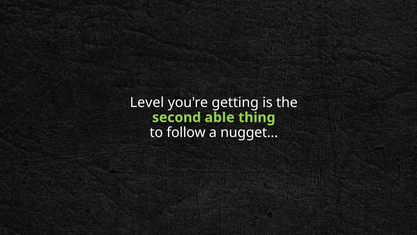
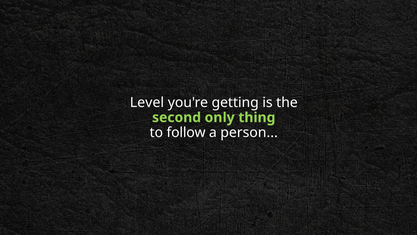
able: able -> only
nugget: nugget -> person
